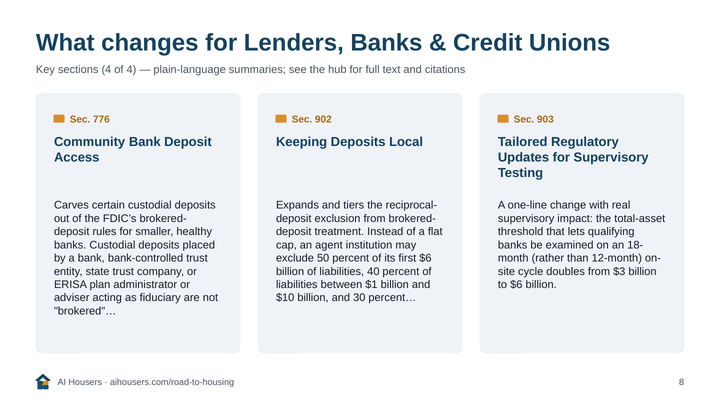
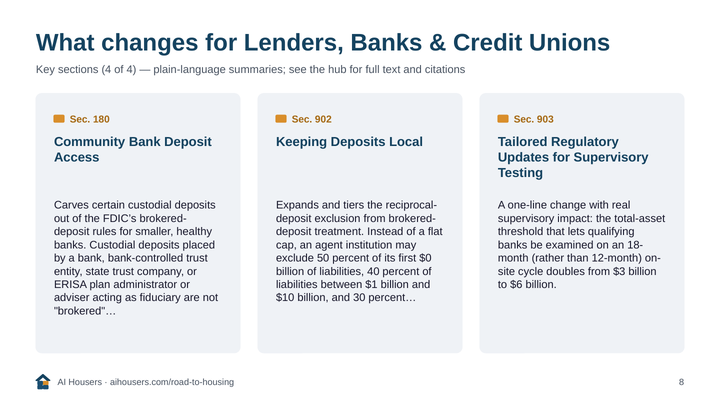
776: 776 -> 180
first $6: $6 -> $0
